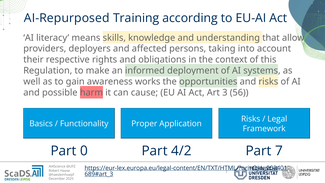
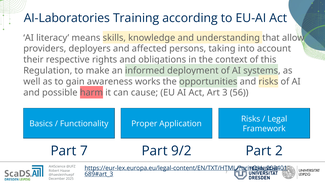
AI-Repurposed: AI-Repurposed -> AI-Laboratories
Part 0: 0 -> 7
4/2: 4/2 -> 9/2
Part 7: 7 -> 2
